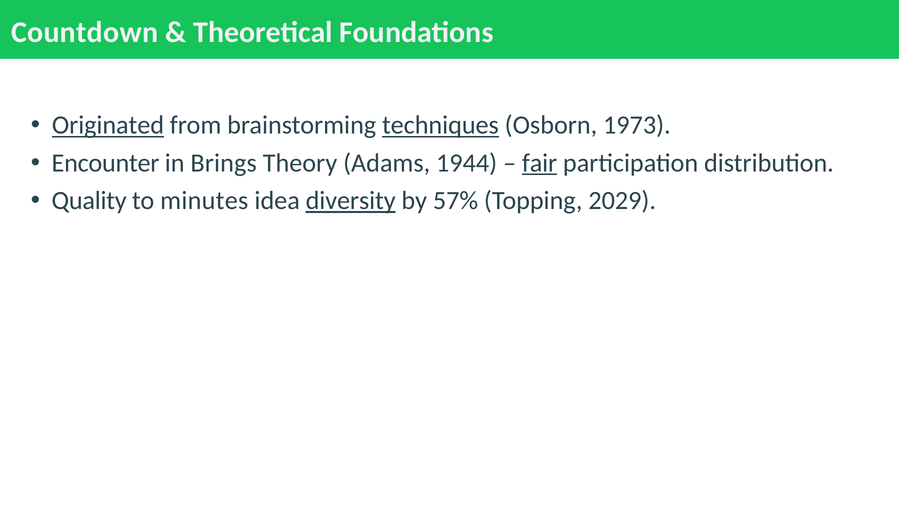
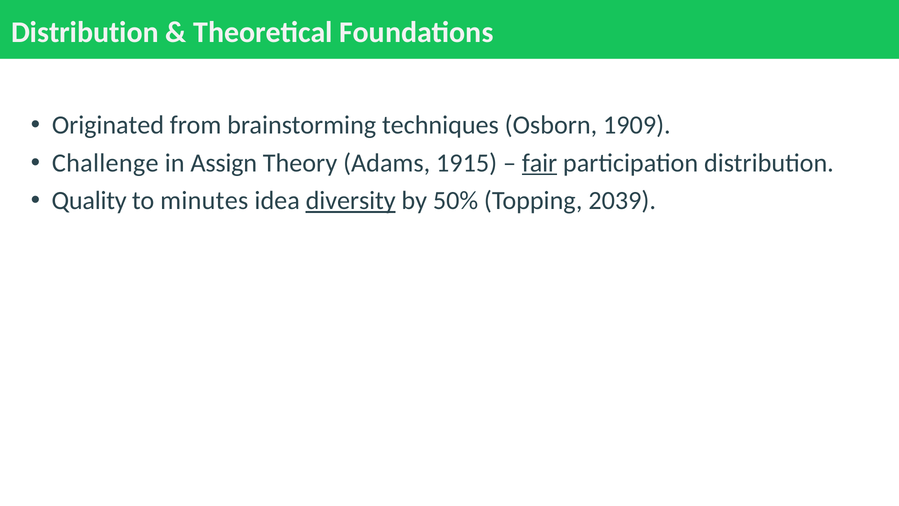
Countdown at (85, 32): Countdown -> Distribution
Originated underline: present -> none
techniques underline: present -> none
1973: 1973 -> 1909
Encounter: Encounter -> Challenge
Brings: Brings -> Assign
1944: 1944 -> 1915
57%: 57% -> 50%
2029: 2029 -> 2039
